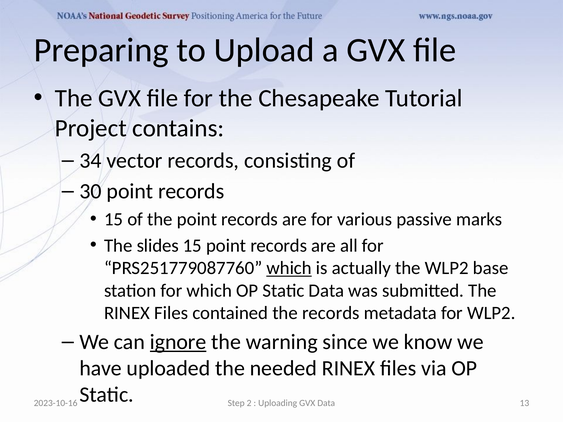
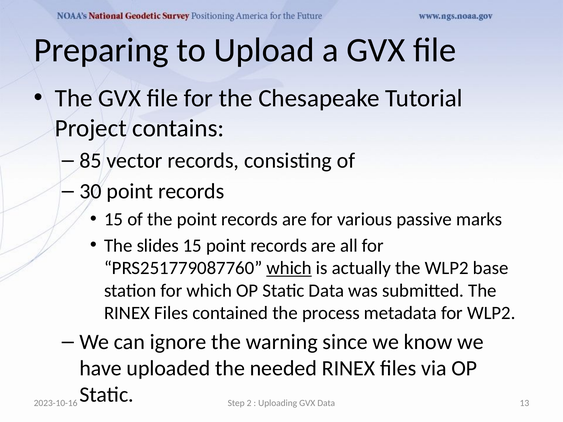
34: 34 -> 85
the records: records -> process
ignore underline: present -> none
